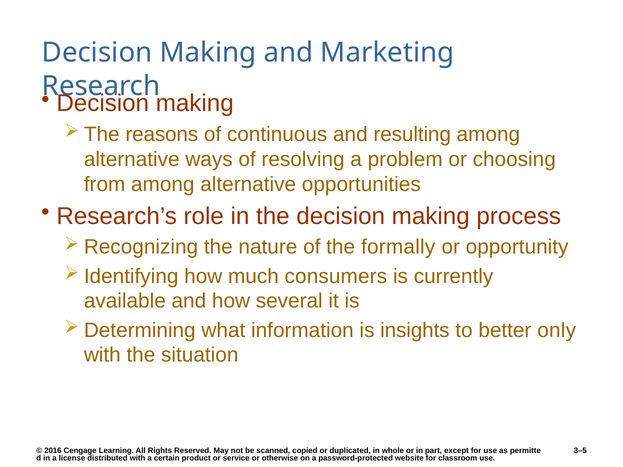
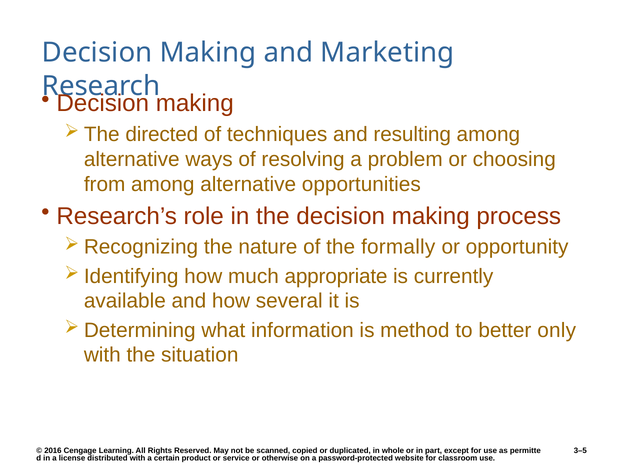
reasons: reasons -> directed
continuous: continuous -> techniques
consumers: consumers -> appropriate
insights: insights -> method
